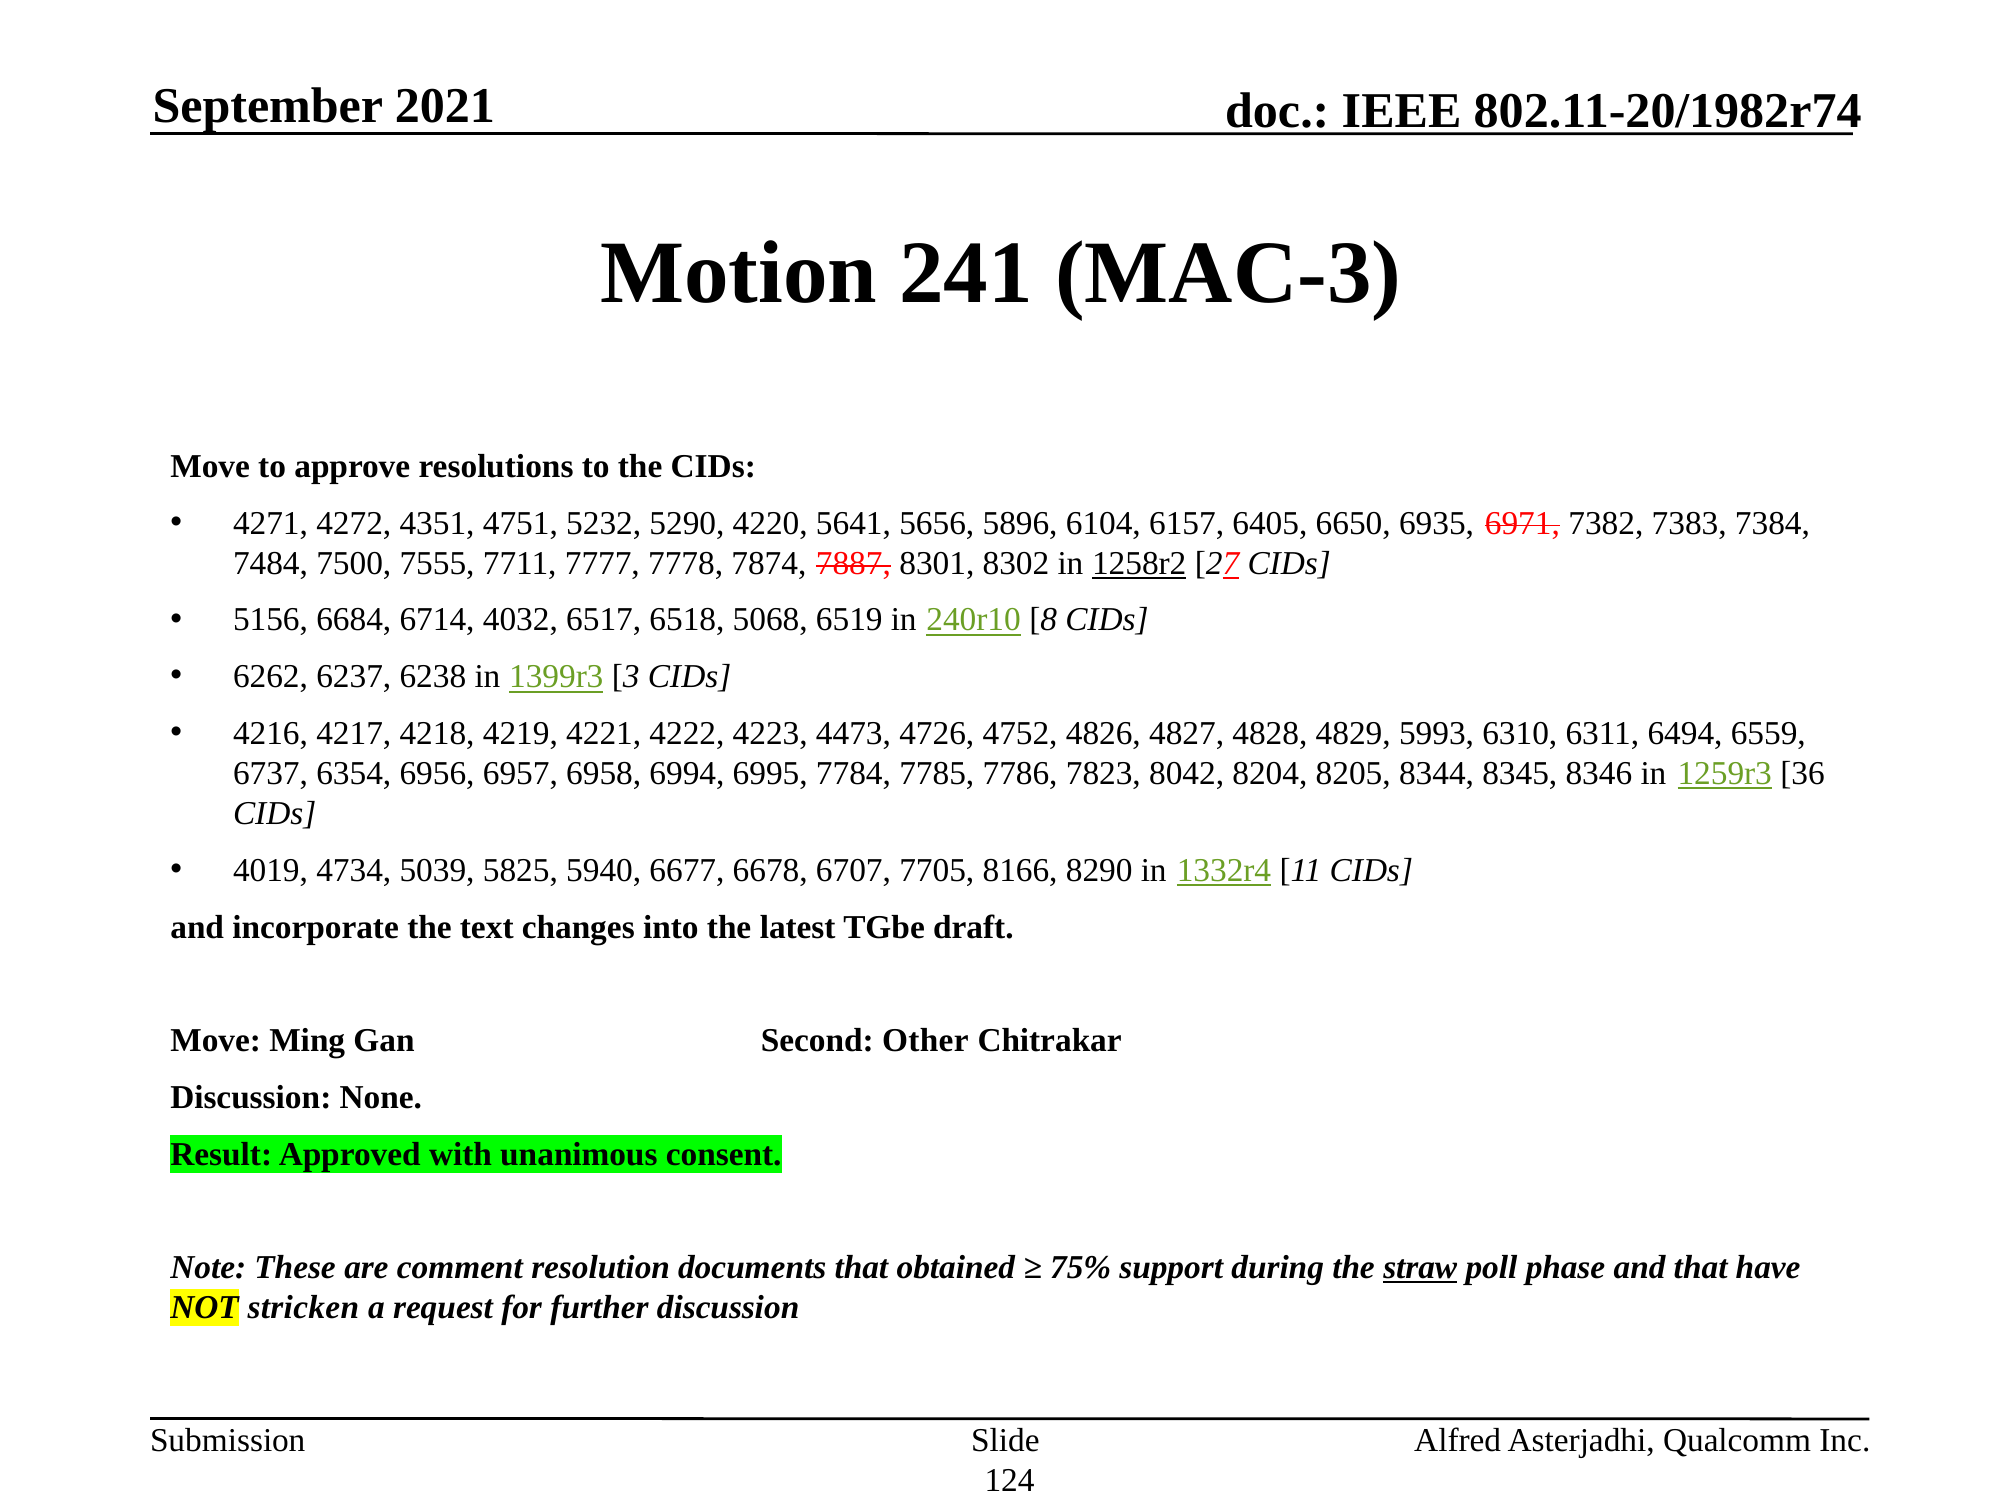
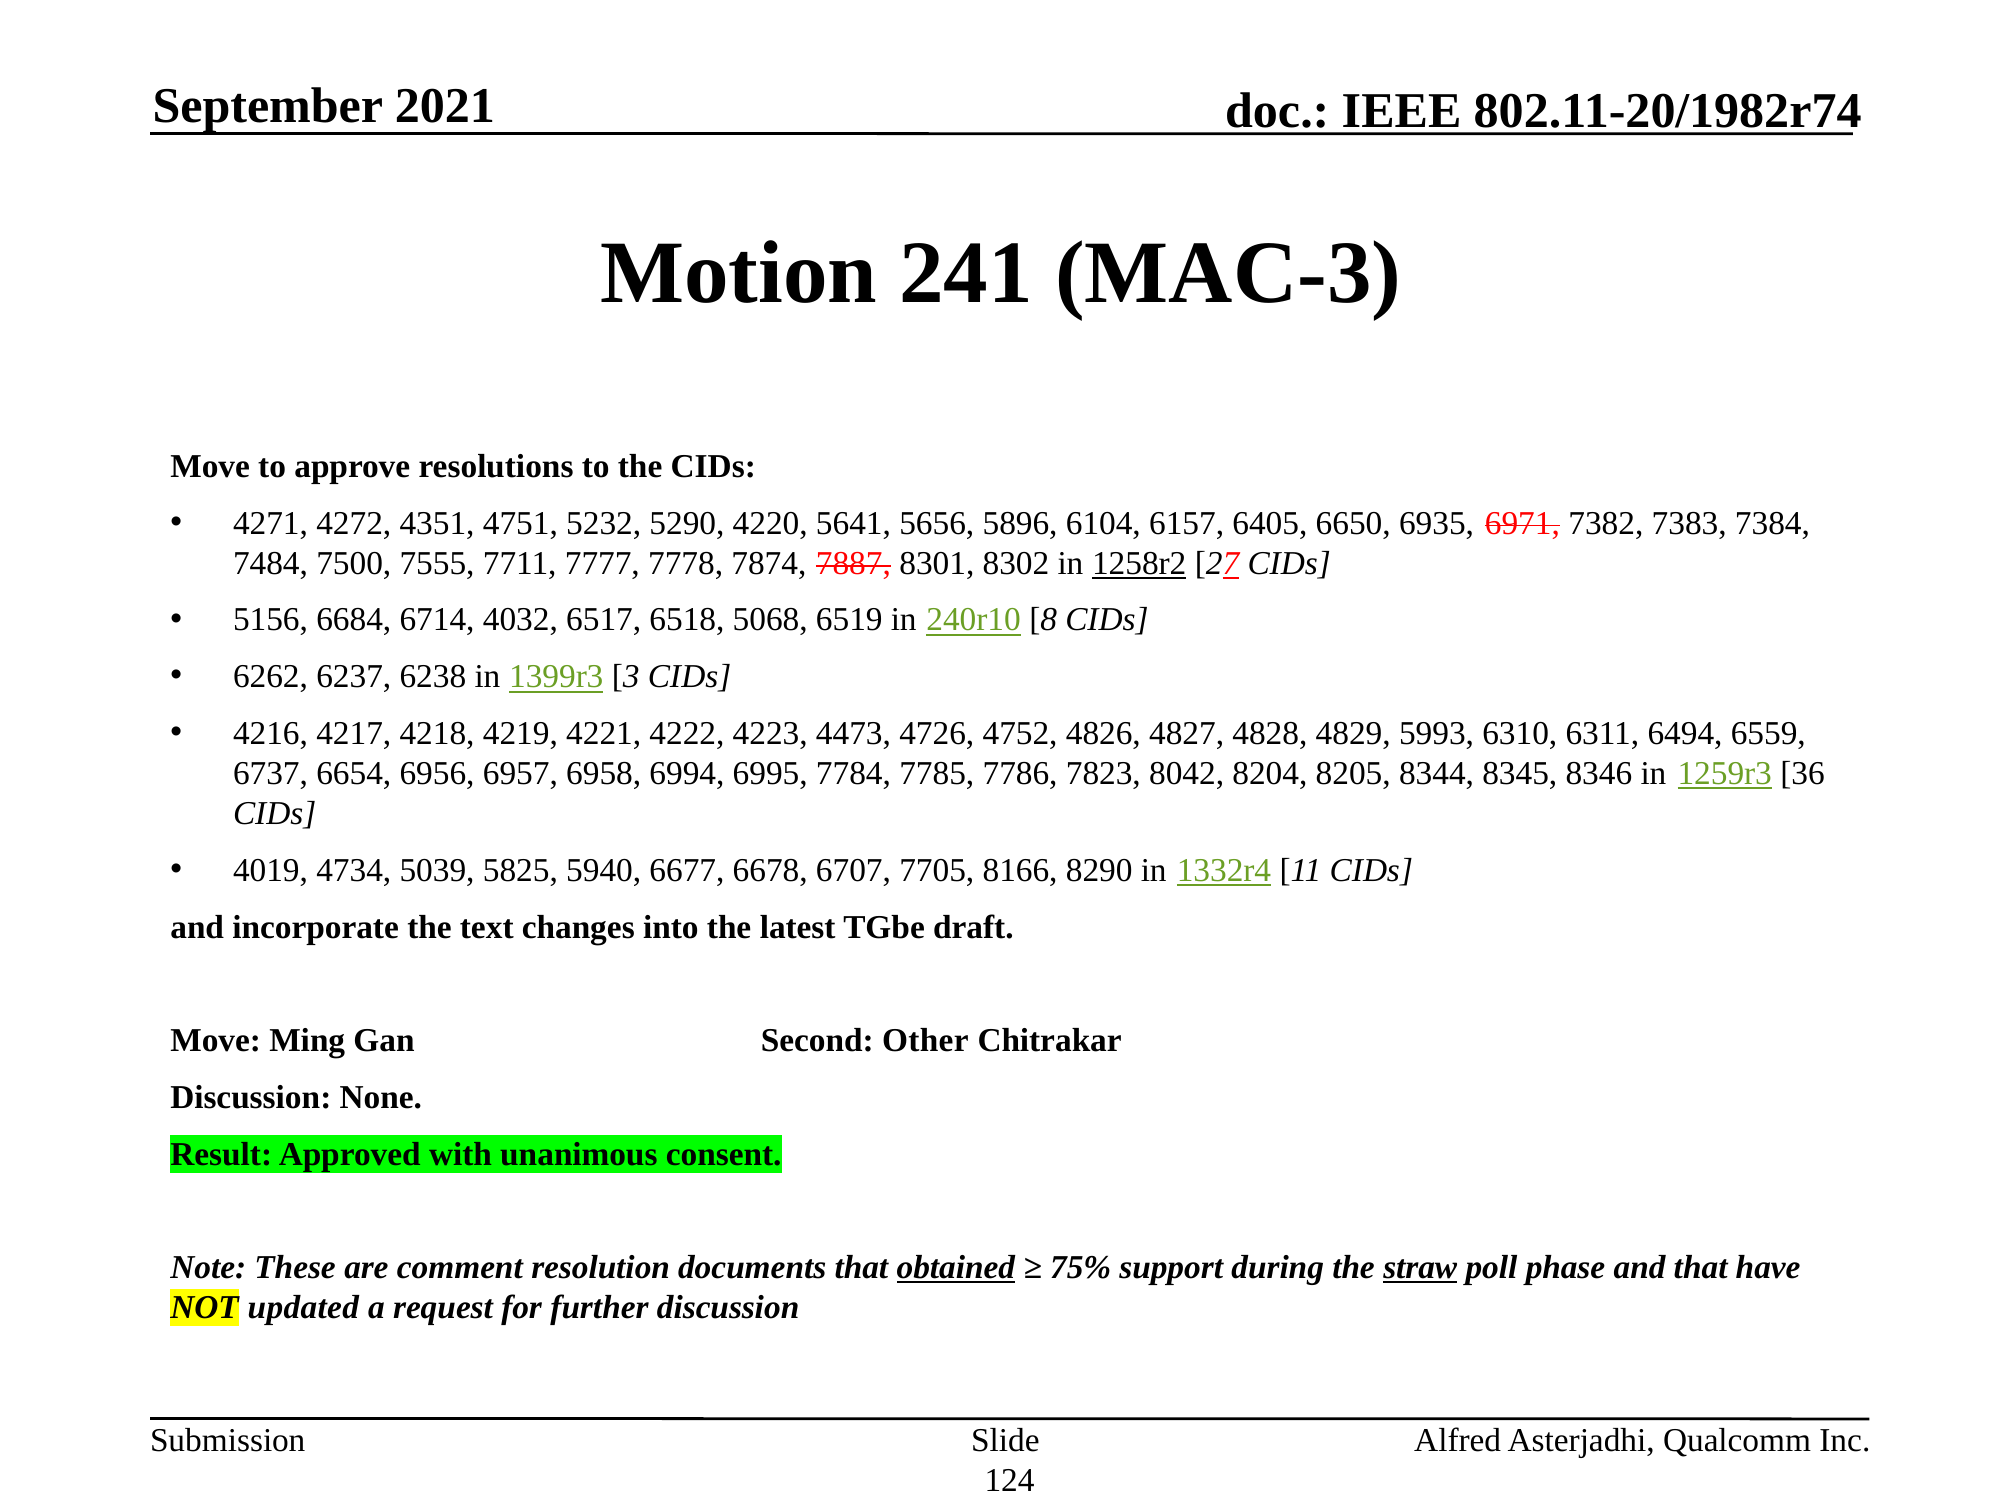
6354: 6354 -> 6654
obtained underline: none -> present
stricken: stricken -> updated
